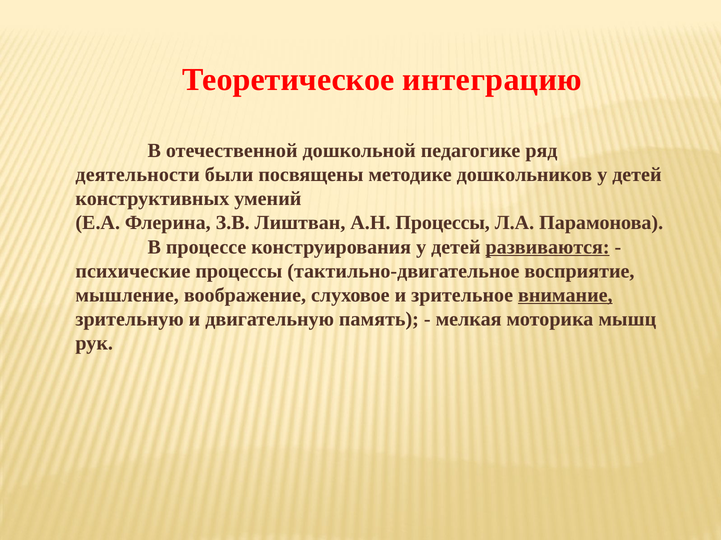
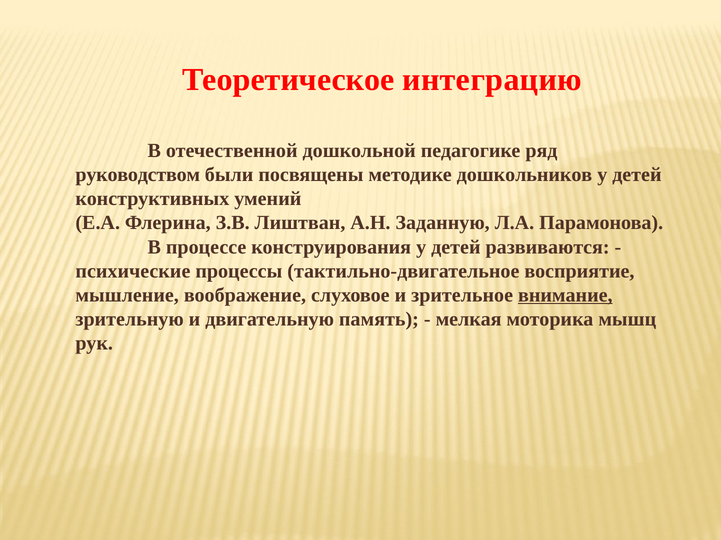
деятельности: деятельности -> руководством
А.Н Процессы: Процессы -> Заданную
развиваются underline: present -> none
